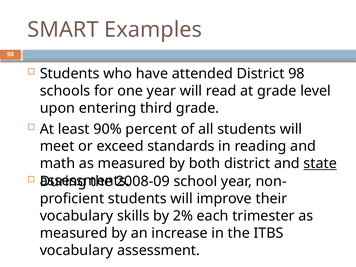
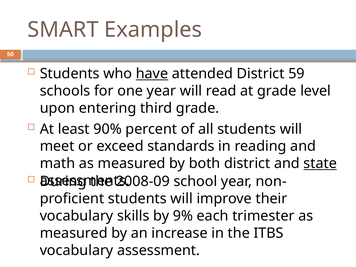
have underline: none -> present
98: 98 -> 59
2%: 2% -> 9%
